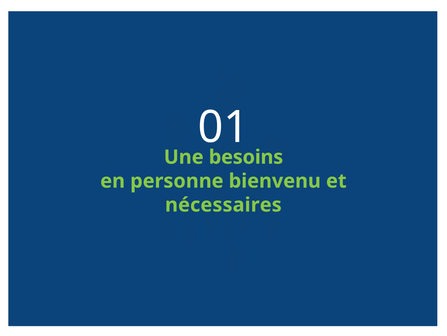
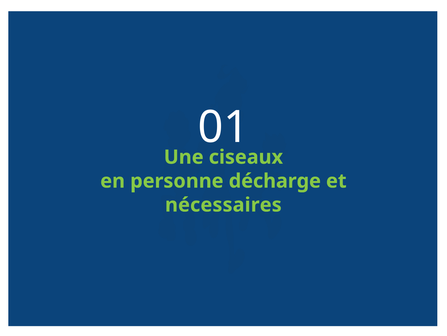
besoins: besoins -> ciseaux
bienvenu: bienvenu -> décharge
